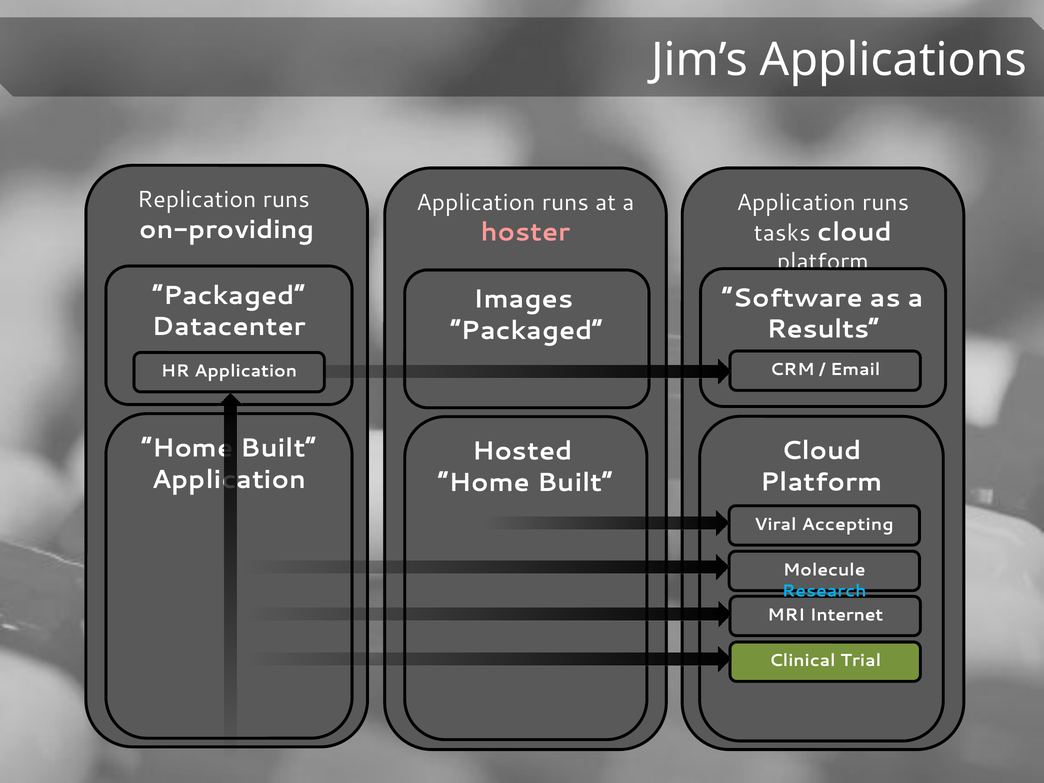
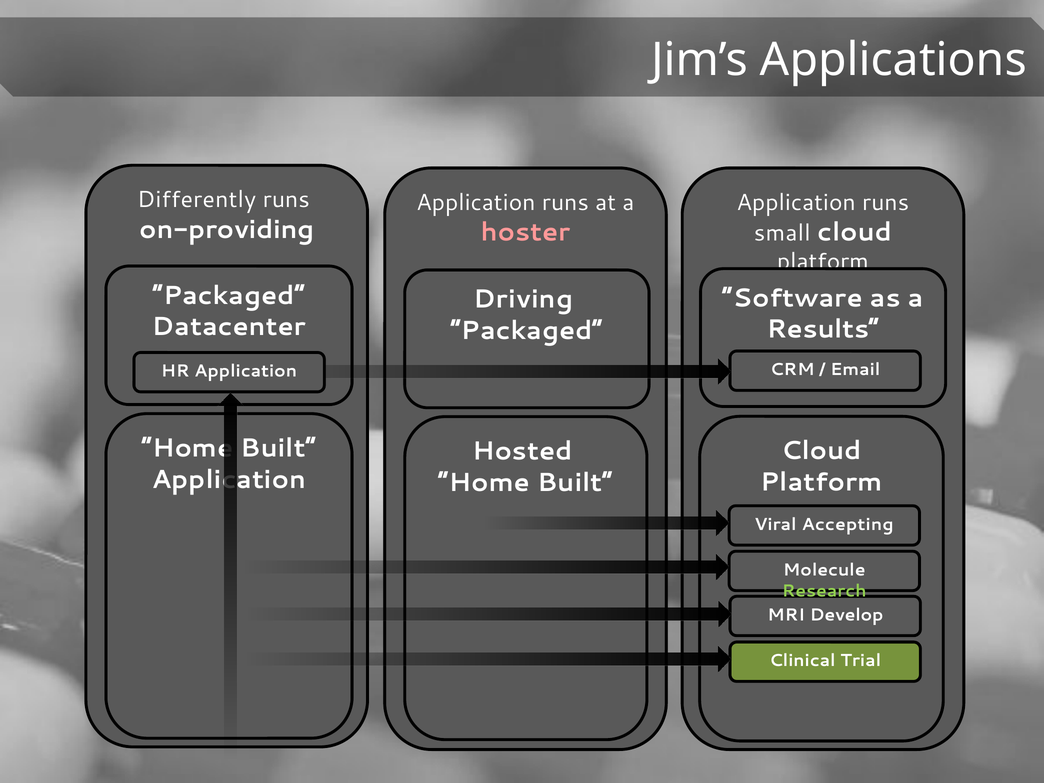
Replication: Replication -> Differently
tasks: tasks -> small
Images: Images -> Driving
Research colour: light blue -> light green
Internet: Internet -> Develop
